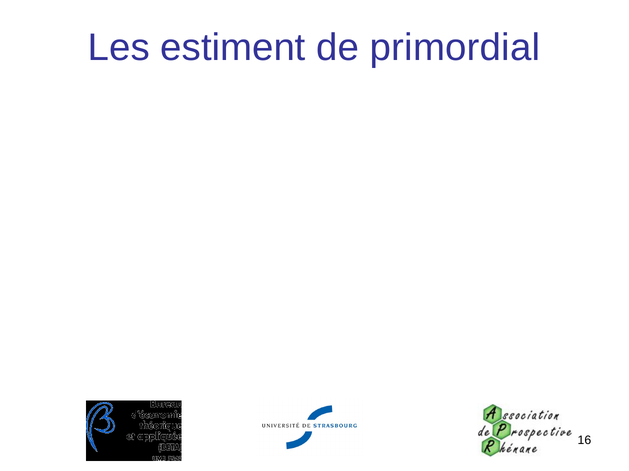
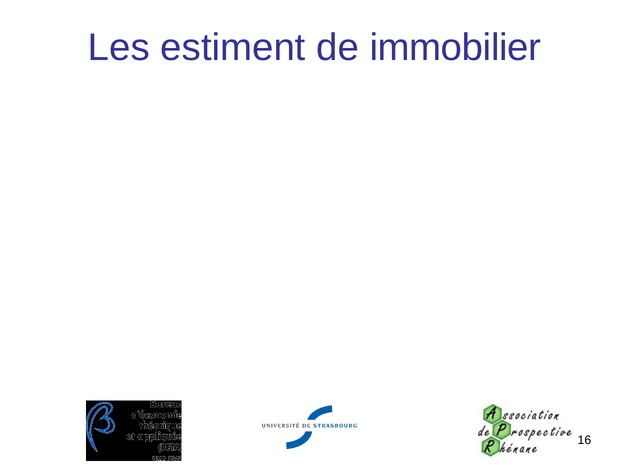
primordial: primordial -> immobilier
